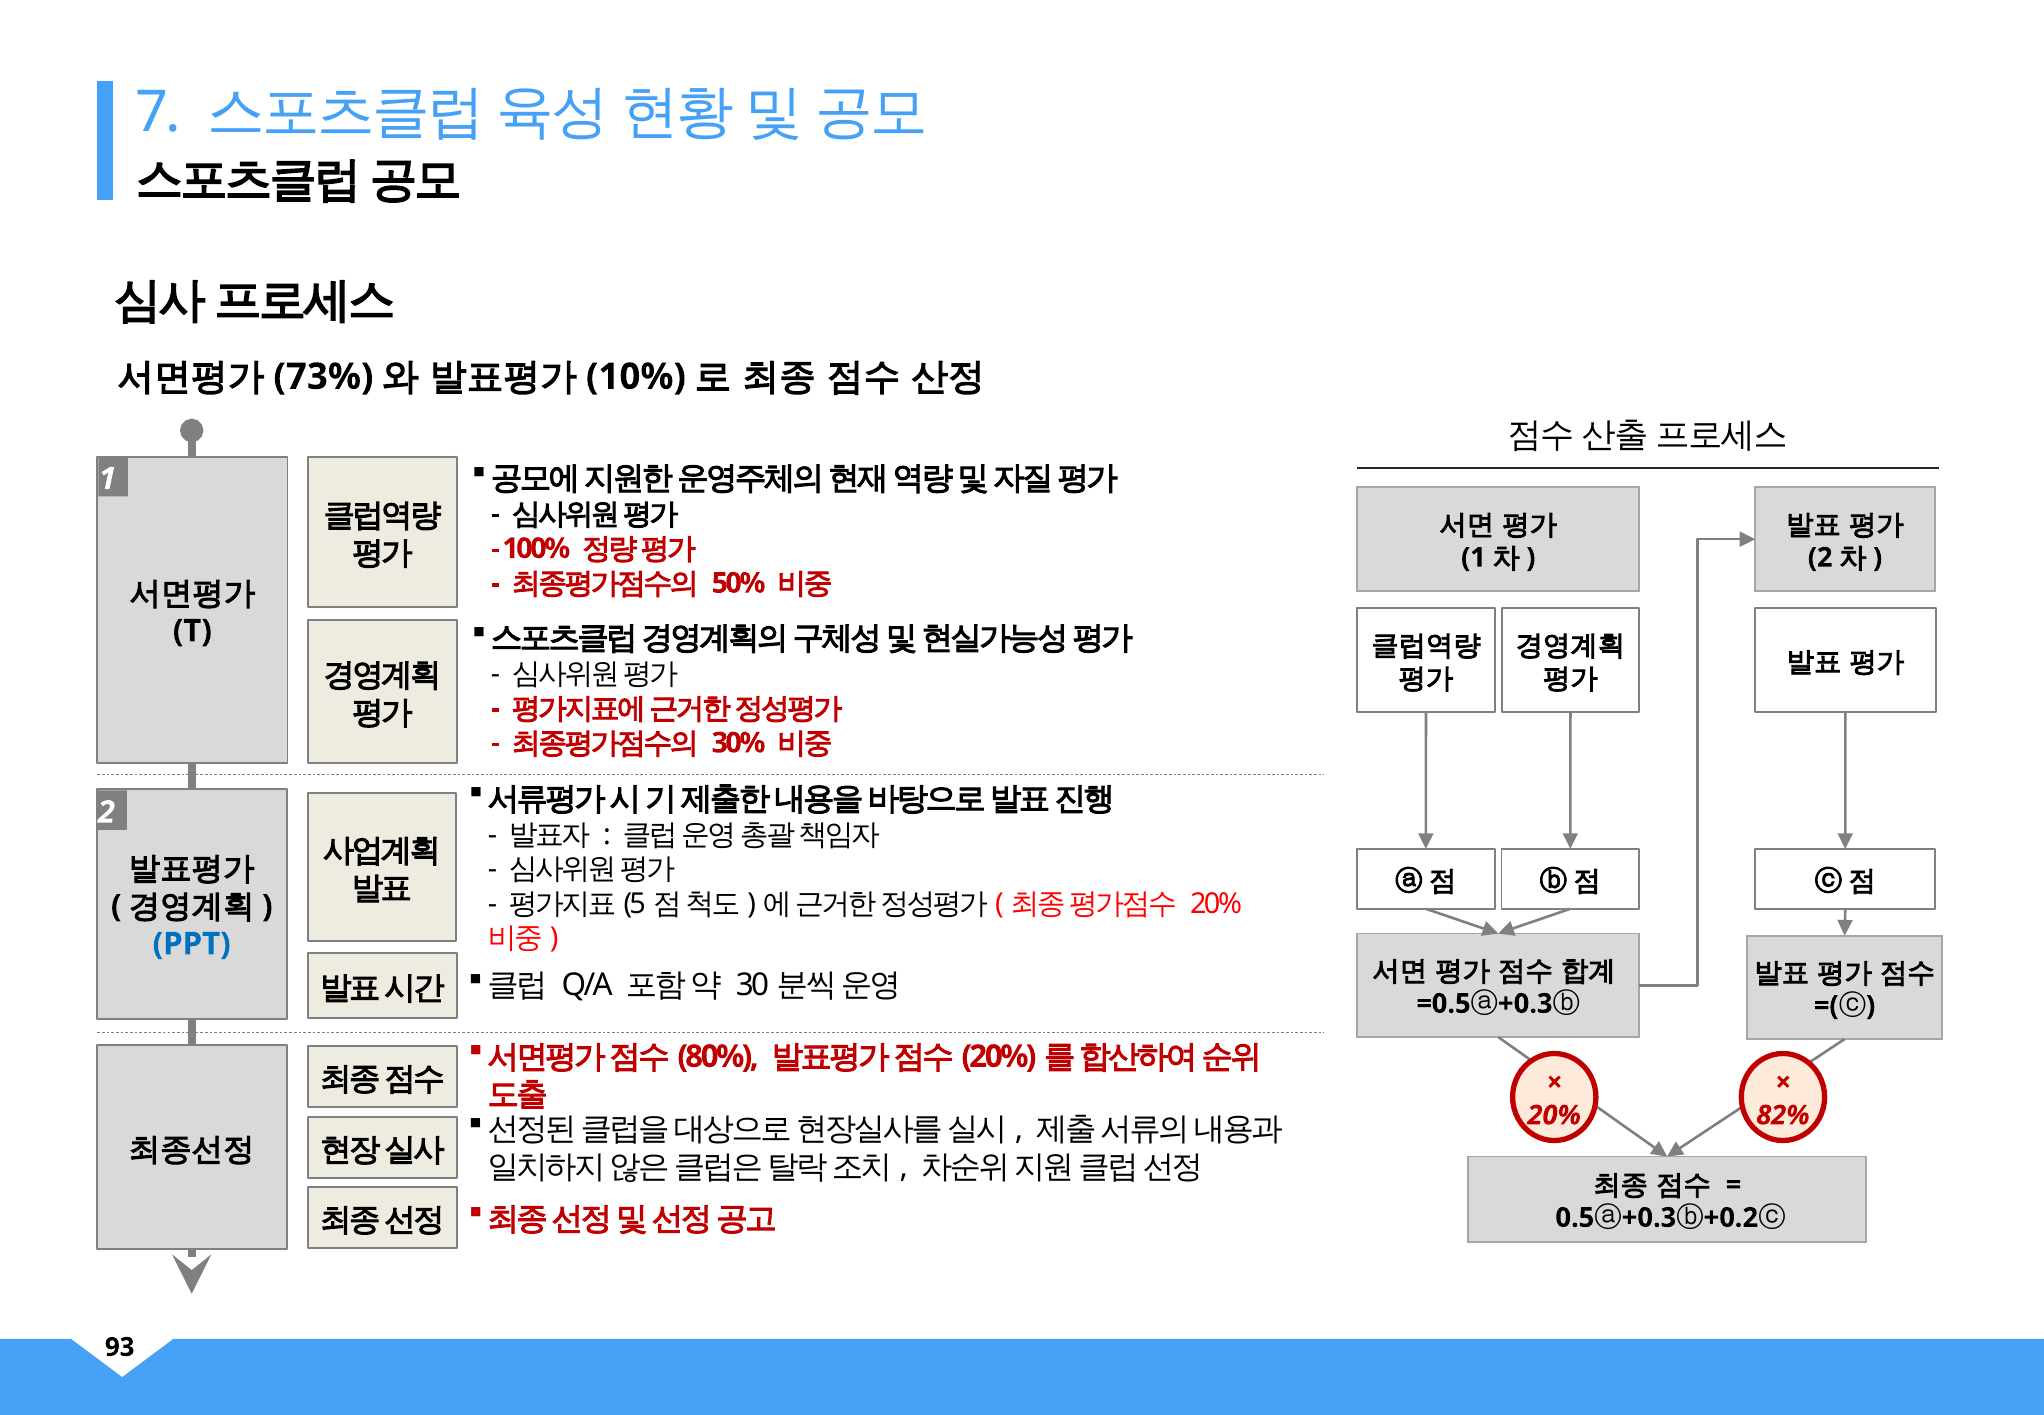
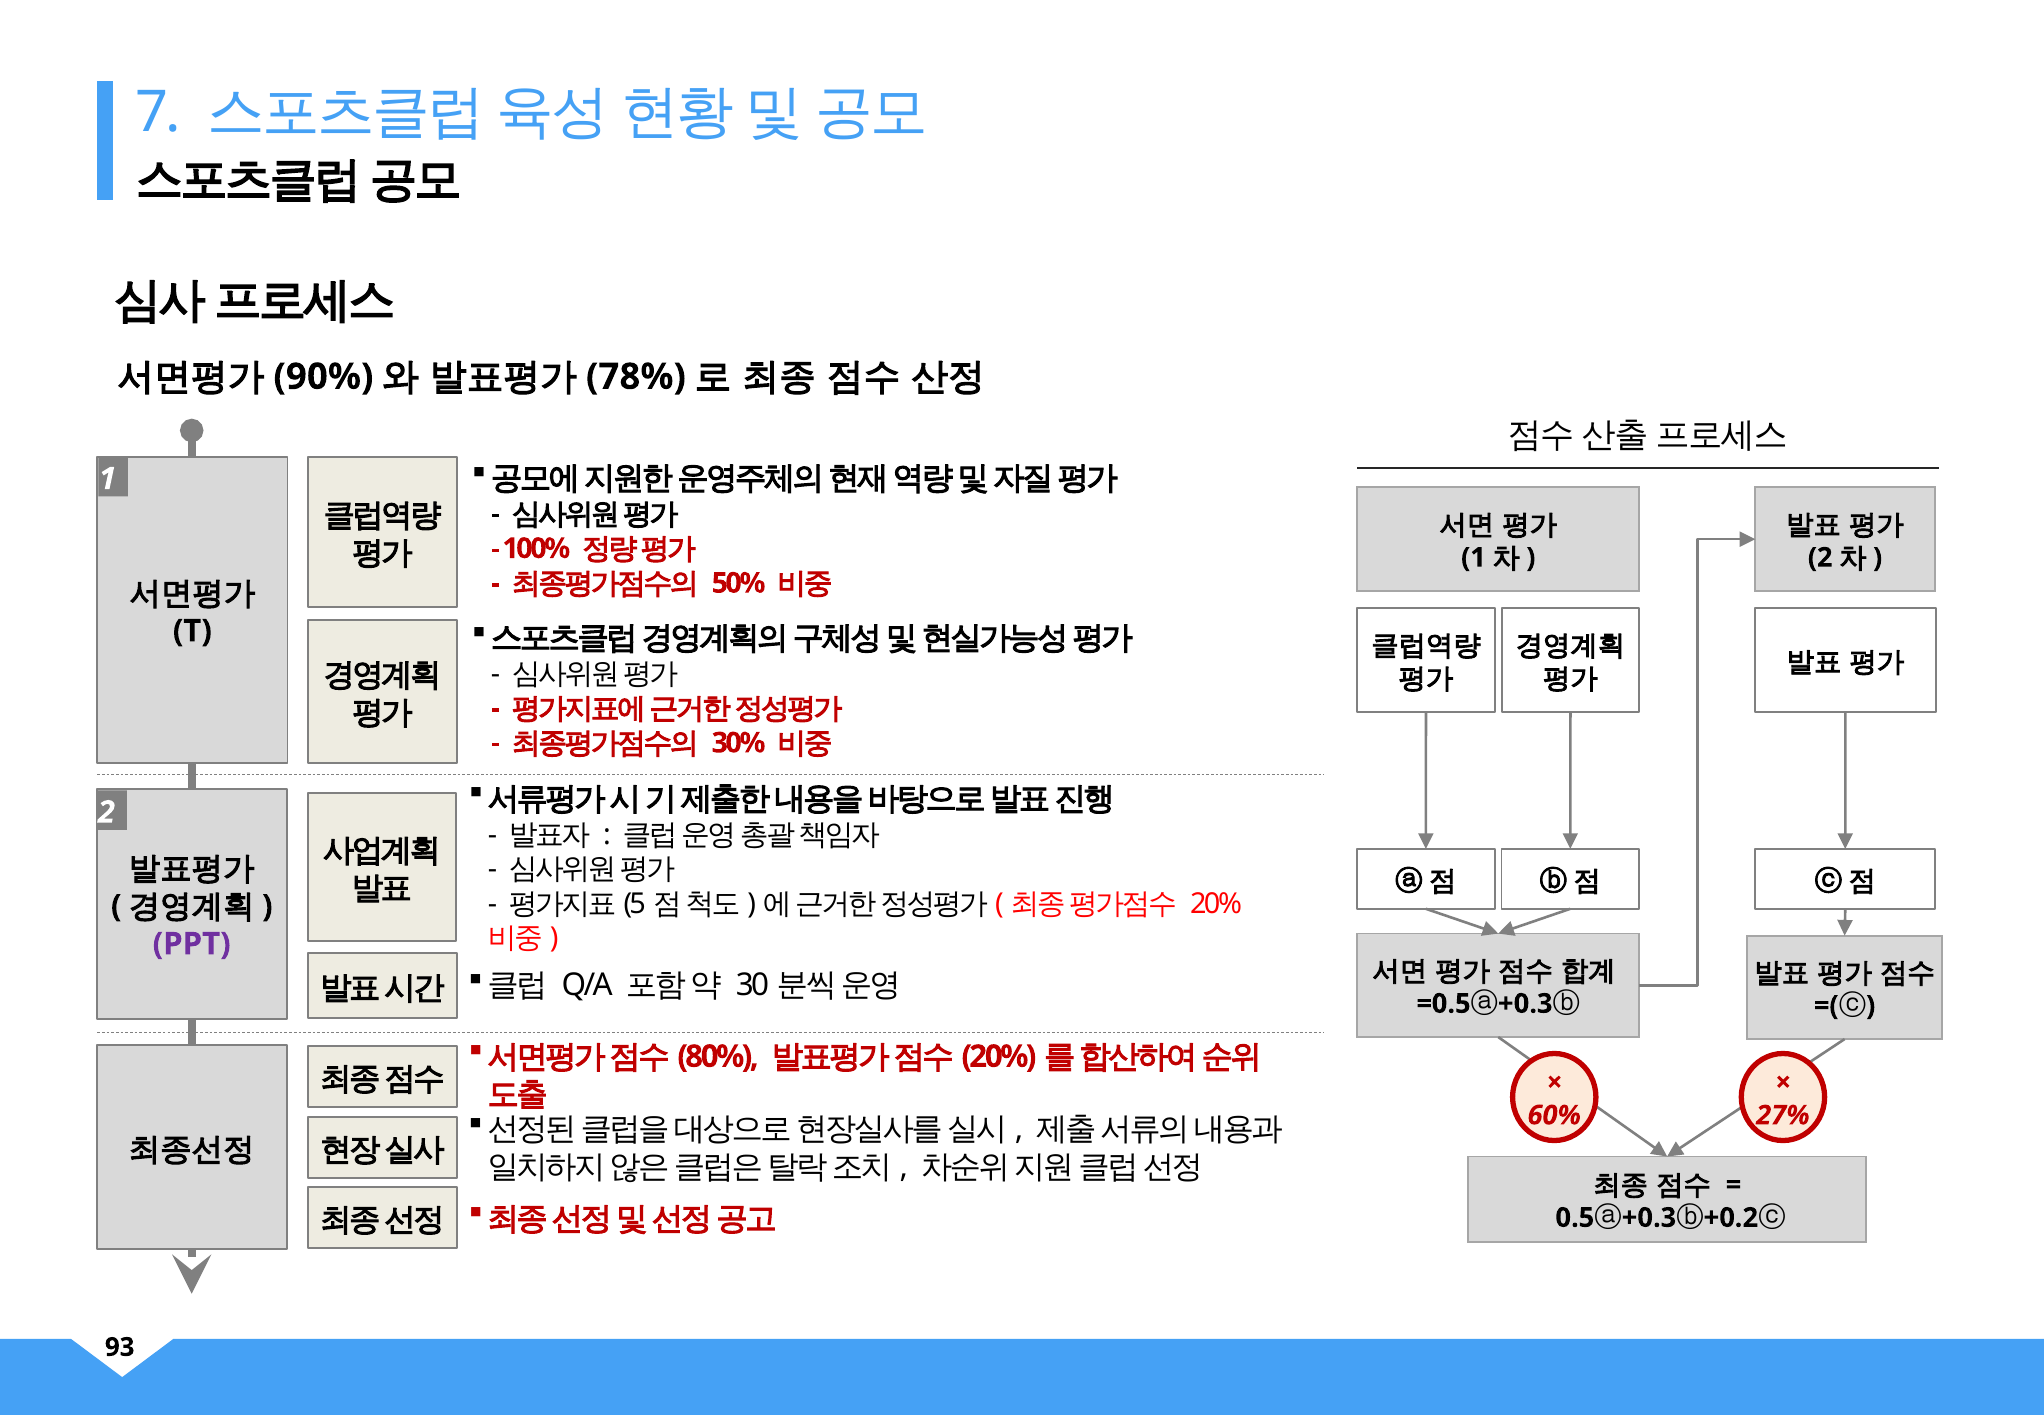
73%: 73% -> 90%
10%: 10% -> 78%
PPT colour: blue -> purple
20% at (1554, 1115): 20% -> 60%
82%: 82% -> 27%
